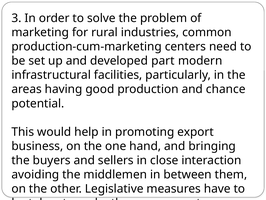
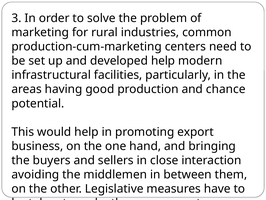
developed part: part -> help
